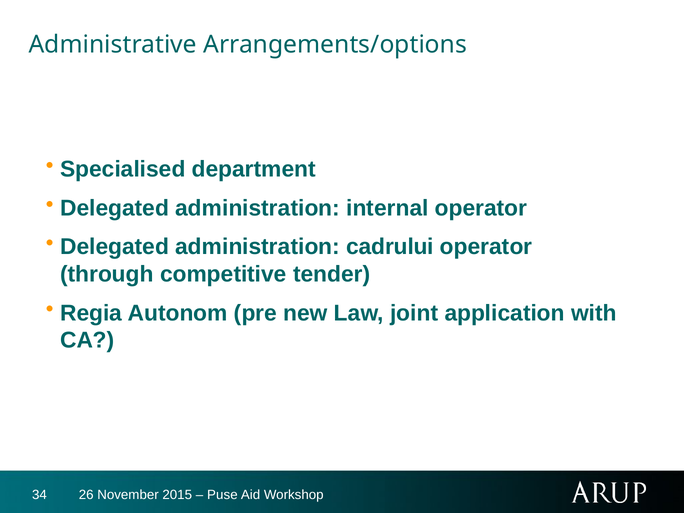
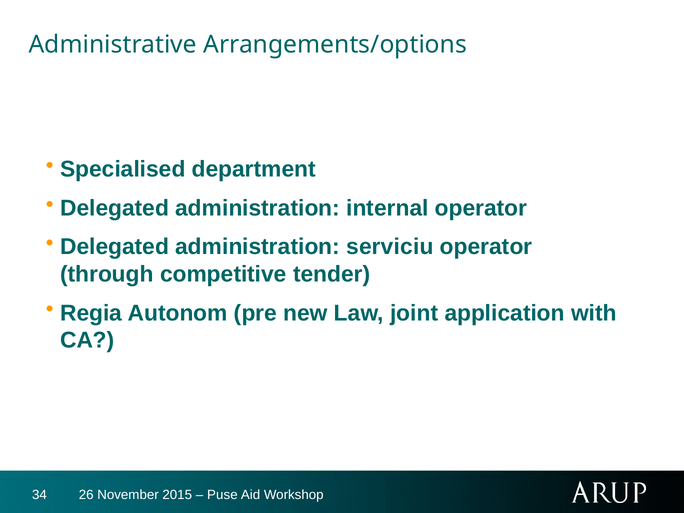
cadrului: cadrului -> serviciu
